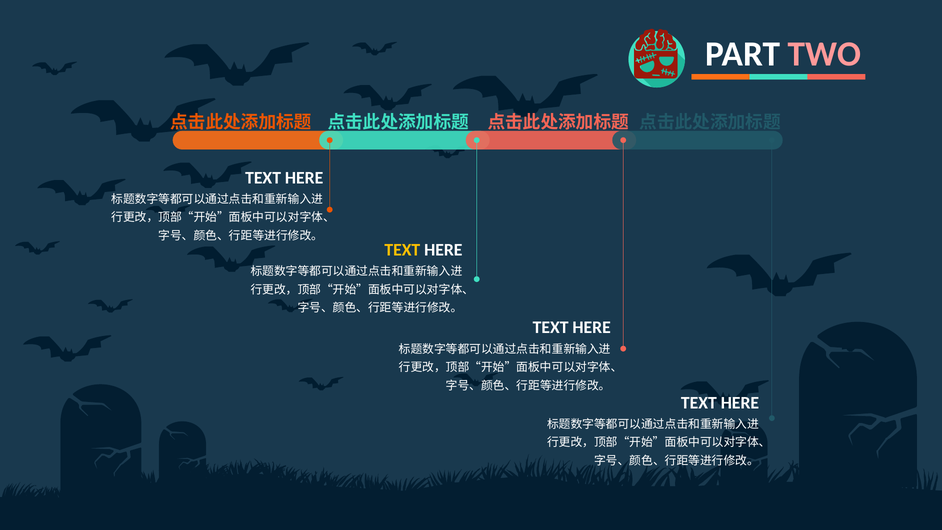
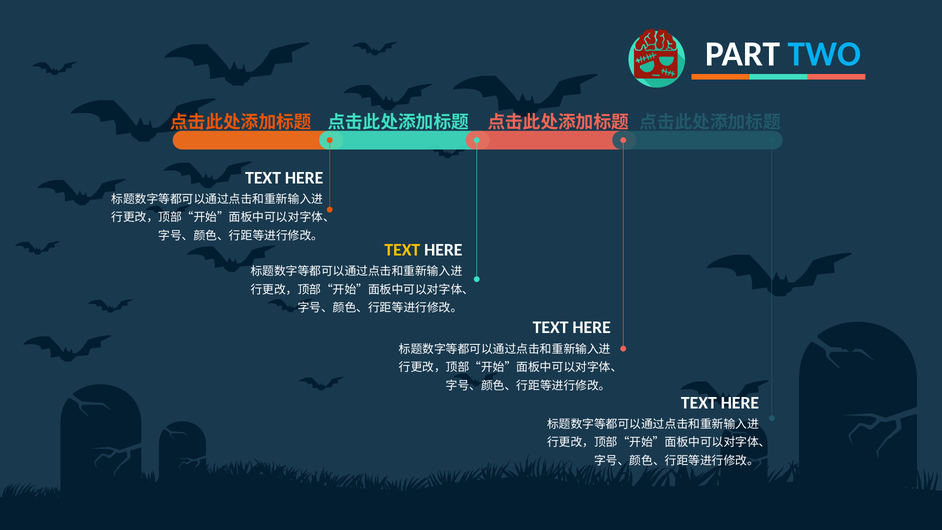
TWO colour: pink -> light blue
